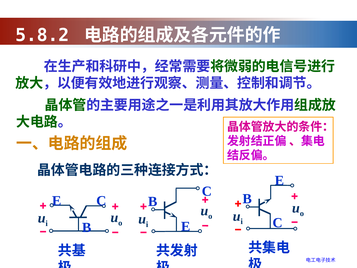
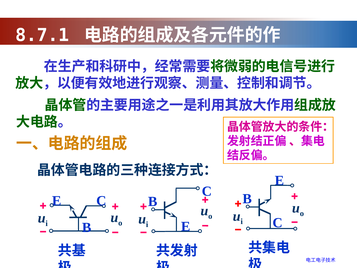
5.8.2: 5.8.2 -> 8.7.1
